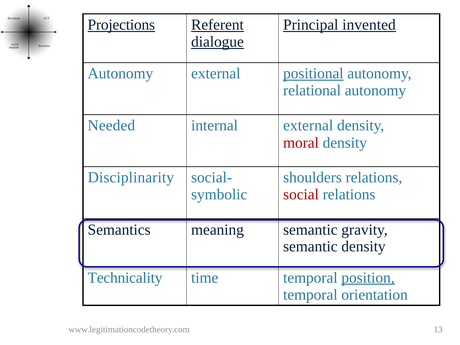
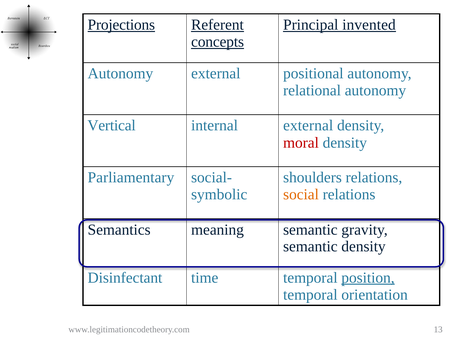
dialogue: dialogue -> concepts
positional underline: present -> none
Needed: Needed -> Vertical
Disciplinarity: Disciplinarity -> Parliamentary
social colour: red -> orange
Technicality: Technicality -> Disinfectant
